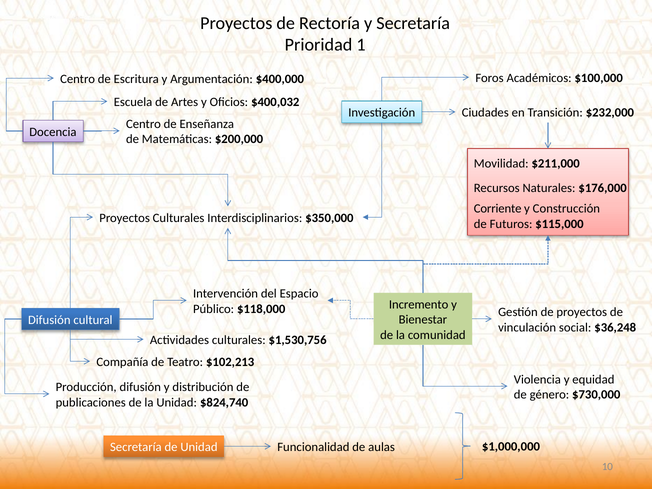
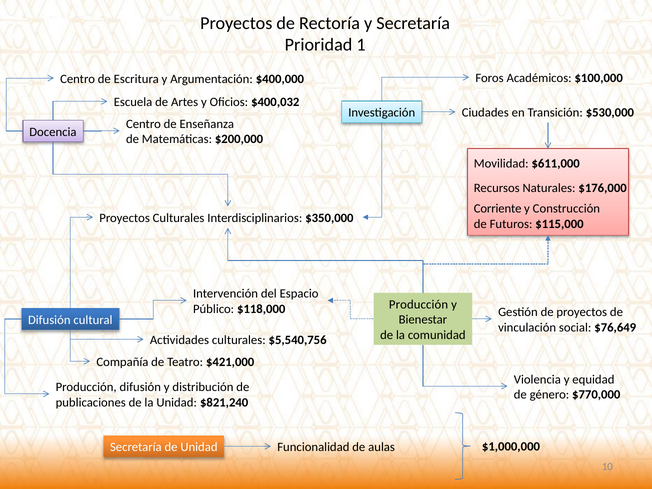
$232,000: $232,000 -> $530,000
$211,000: $211,000 -> $611,000
Incremento at (419, 304): Incremento -> Producción
$36,248: $36,248 -> $76,649
$1,530,756: $1,530,756 -> $5,540,756
$102,213: $102,213 -> $421,000
$730,000: $730,000 -> $770,000
$824,740: $824,740 -> $821,240
